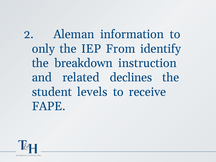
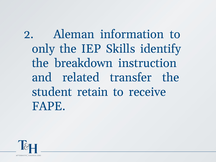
From: From -> Skills
declines: declines -> transfer
levels: levels -> retain
